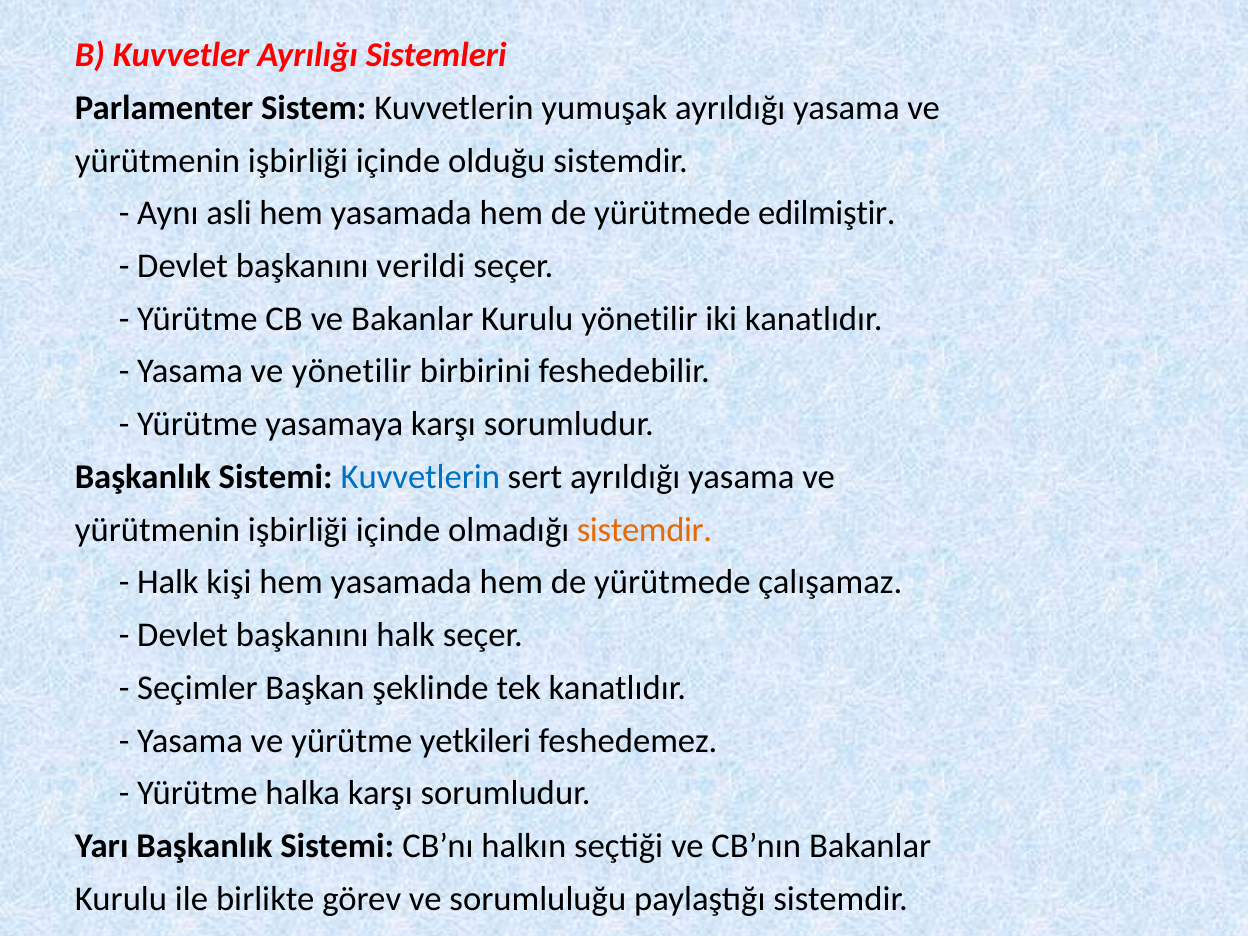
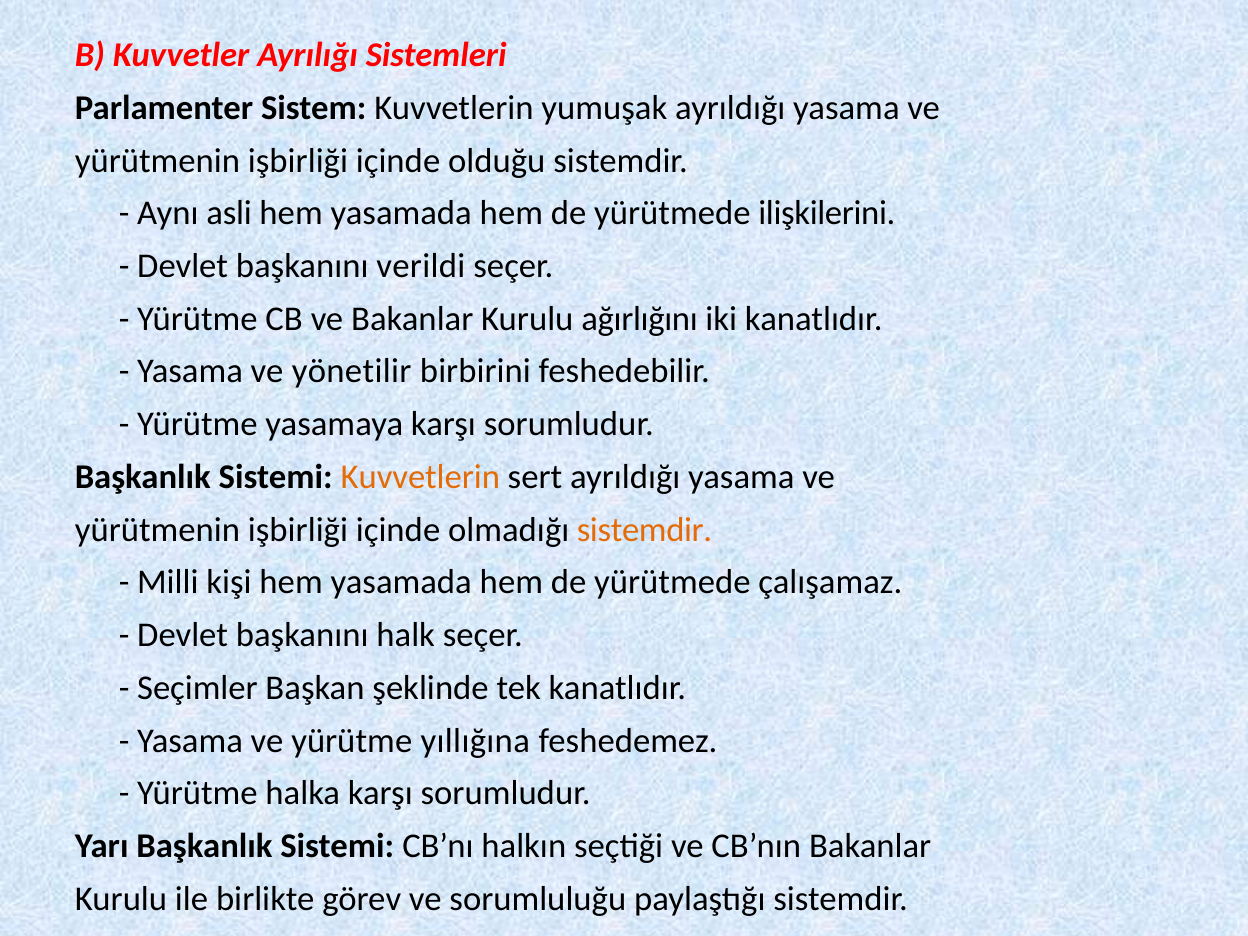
edilmiştir: edilmiştir -> ilişkilerini
Kurulu yönetilir: yönetilir -> ağırlığını
Kuvvetlerin at (420, 477) colour: blue -> orange
Halk at (168, 582): Halk -> Milli
yetkileri: yetkileri -> yıllığına
